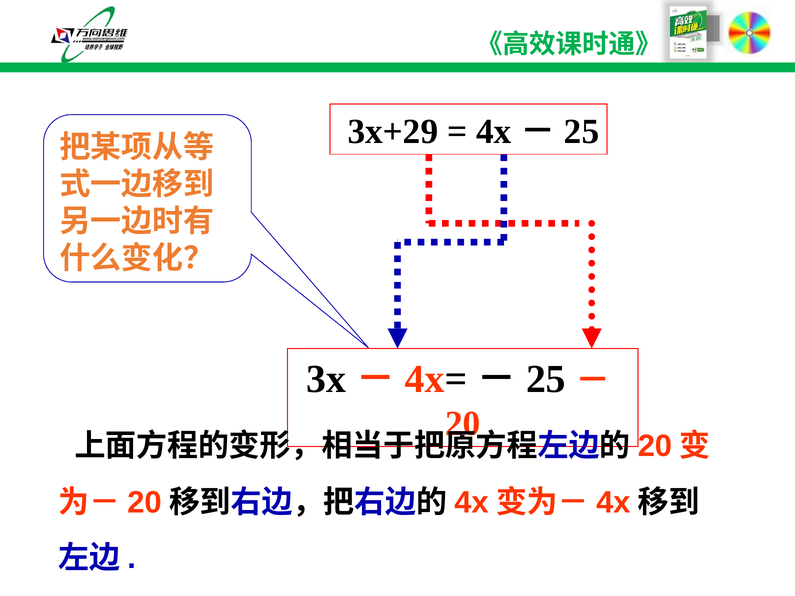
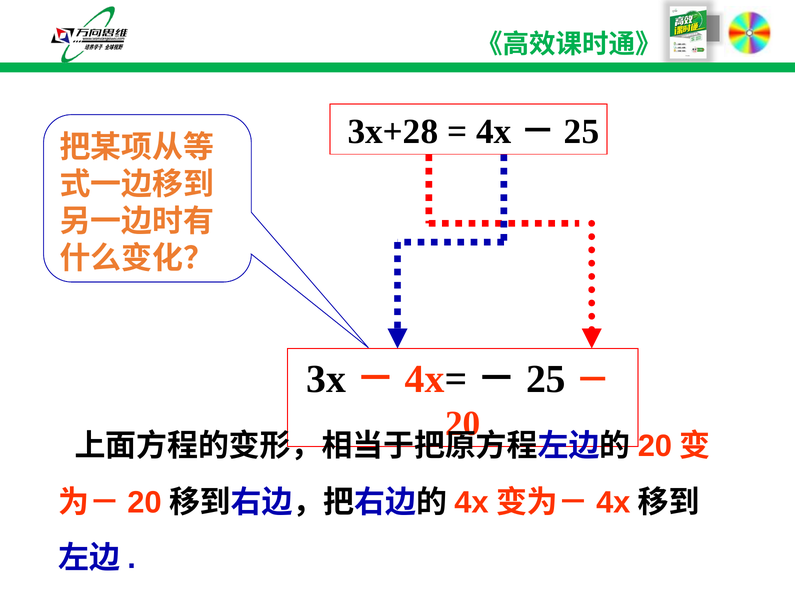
3x+29: 3x+29 -> 3x+28
